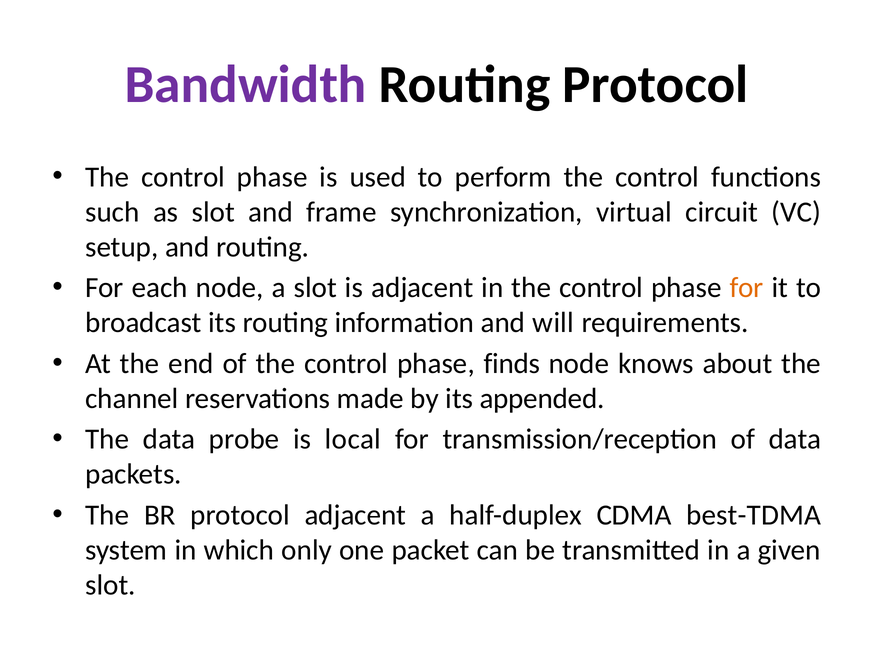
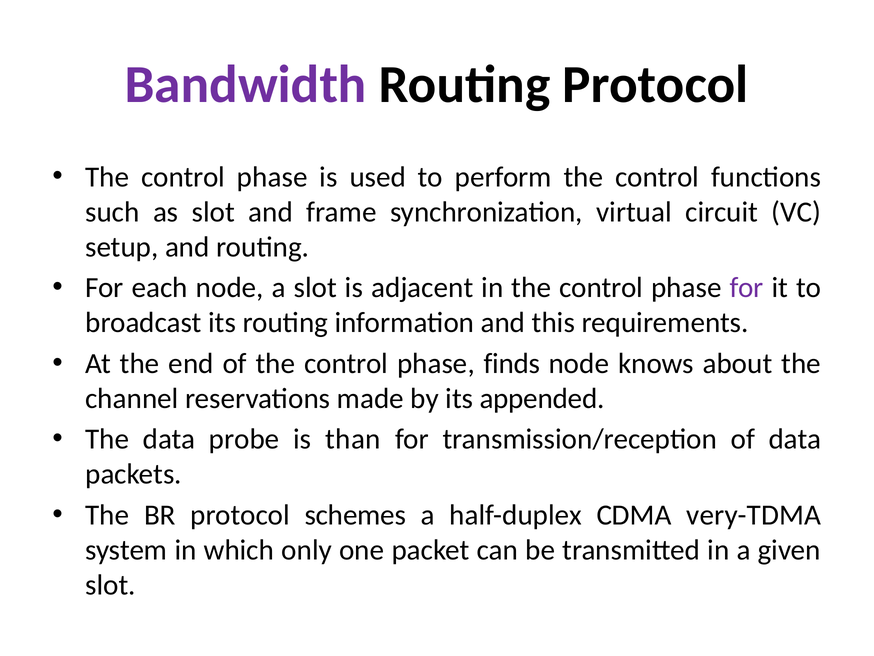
for at (747, 288) colour: orange -> purple
will: will -> this
local: local -> than
protocol adjacent: adjacent -> schemes
best-TDMA: best-TDMA -> very-TDMA
